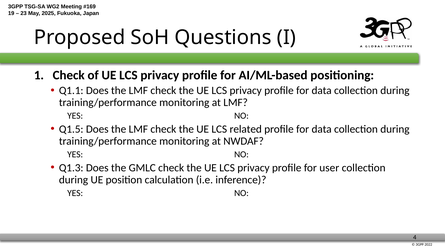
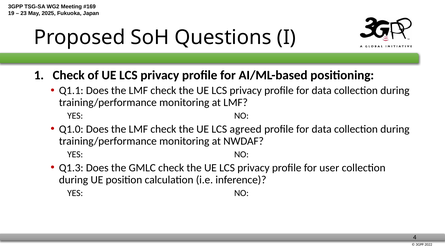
Q1.5: Q1.5 -> Q1.0
related: related -> agreed
